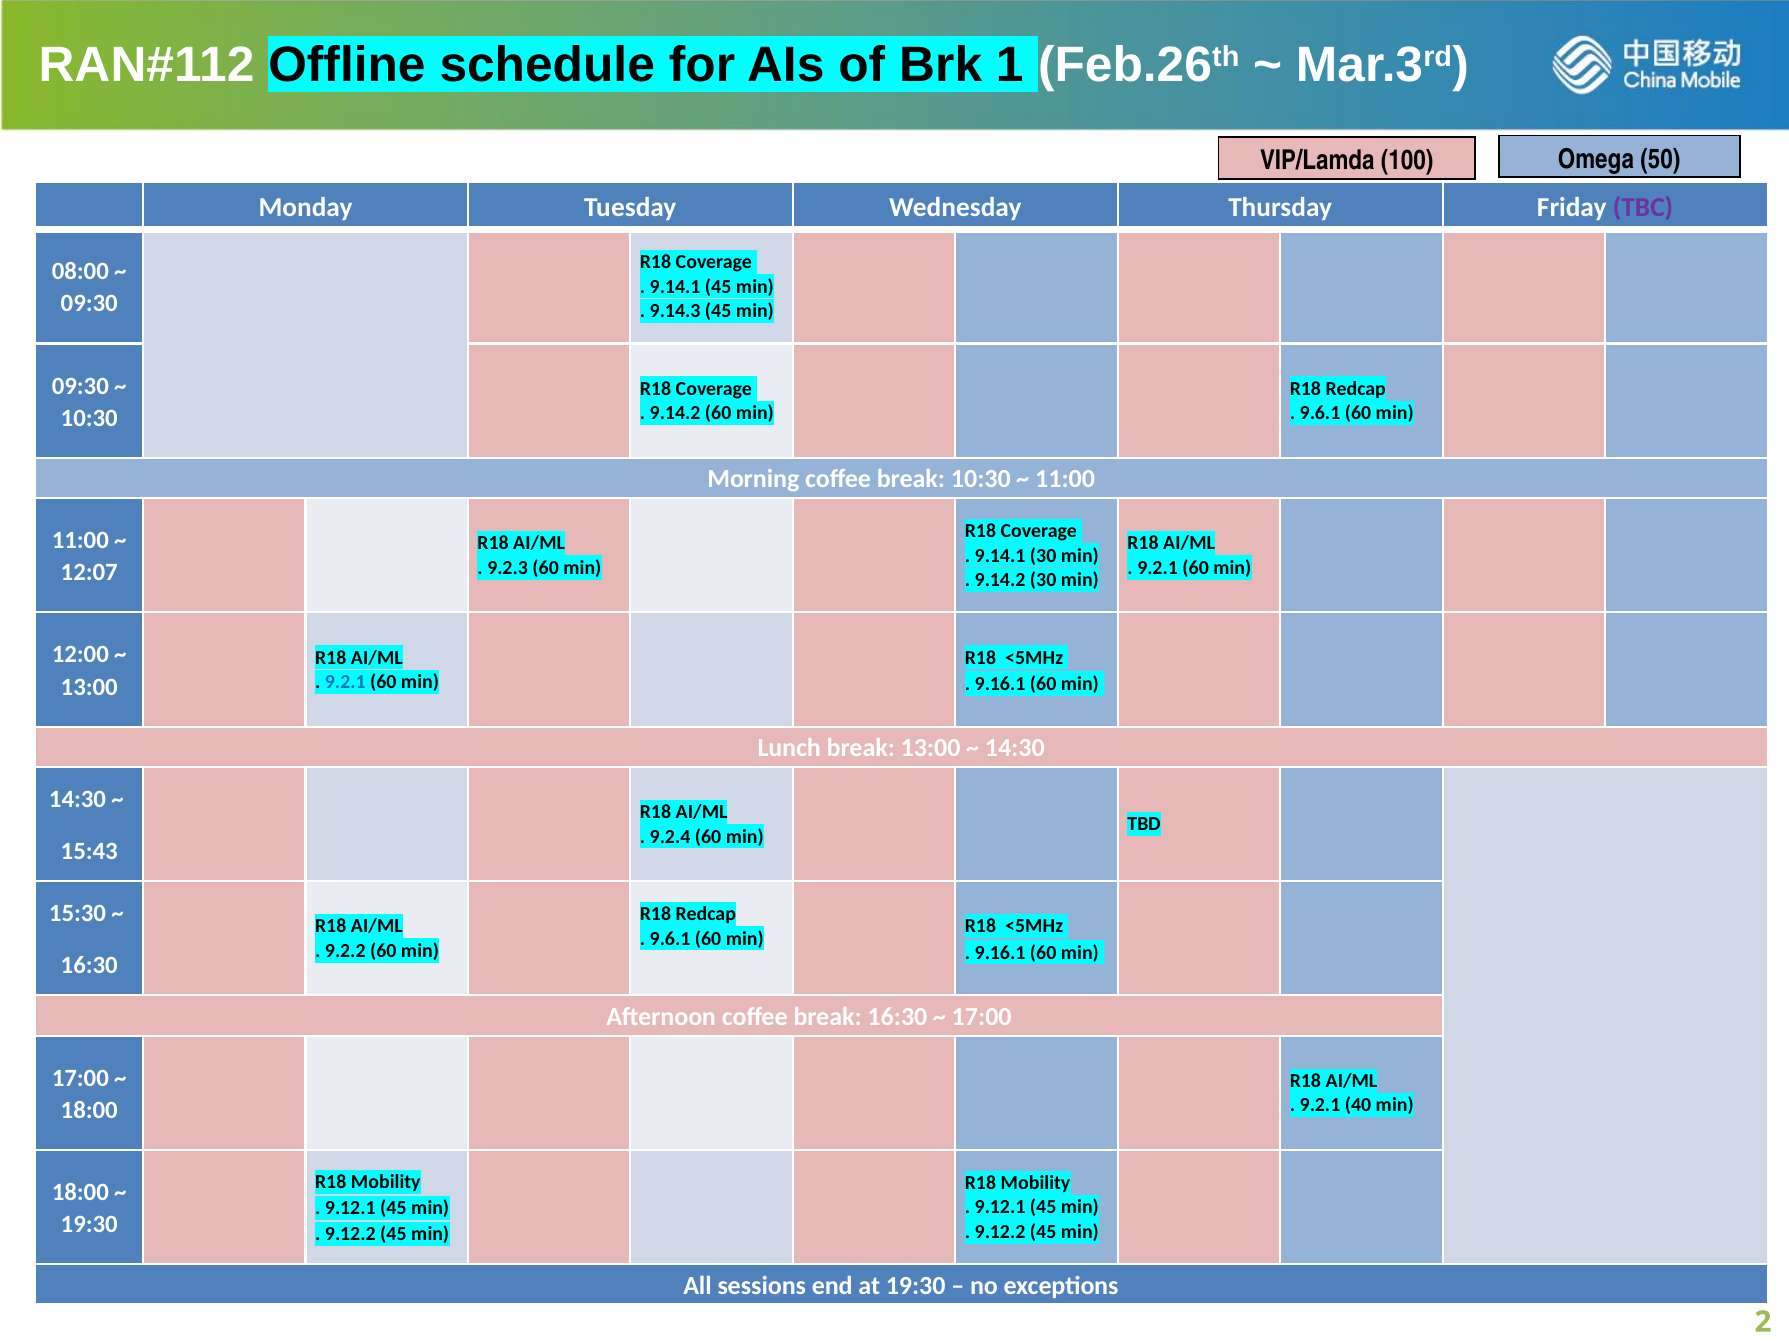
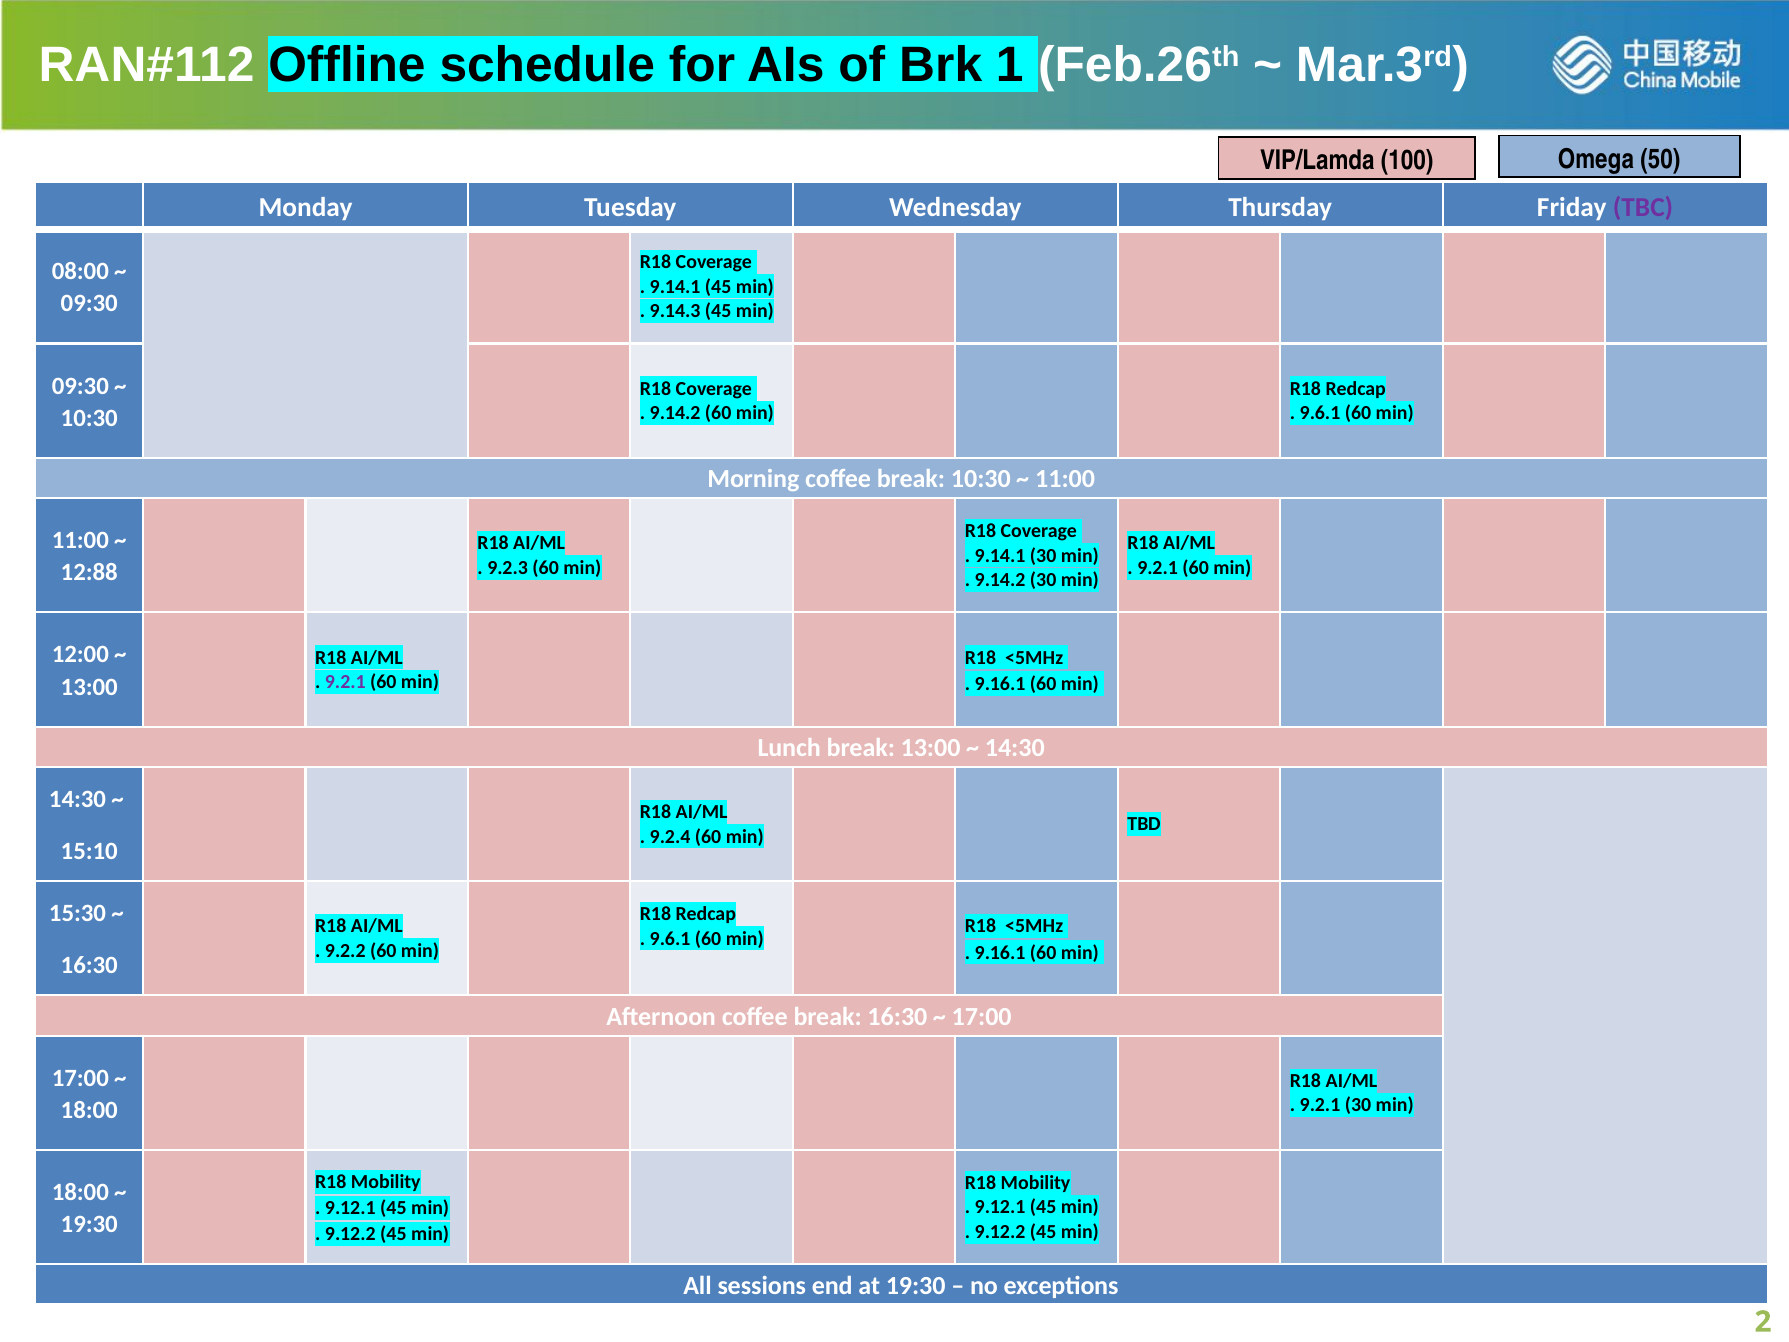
12:07: 12:07 -> 12:88
9.2.1 at (345, 682) colour: blue -> purple
15:43: 15:43 -> 15:10
9.2.1 40: 40 -> 30
